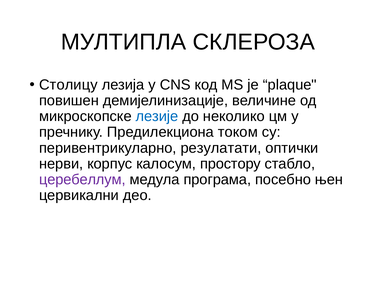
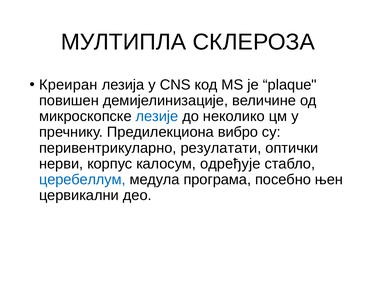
Столицу: Столицу -> Креиран
током: током -> вибро
простору: простору -> одређује
церебеллум colour: purple -> blue
